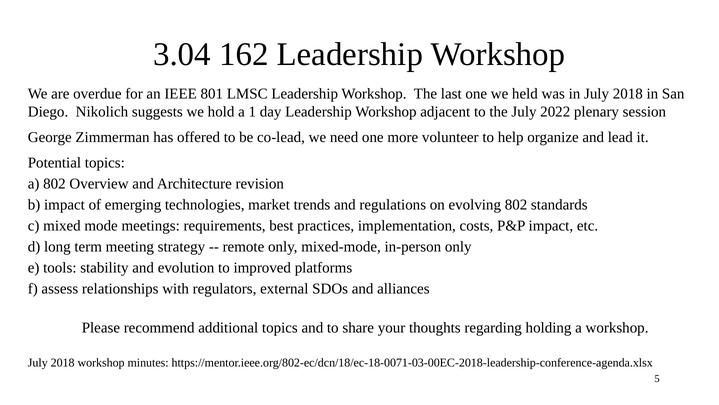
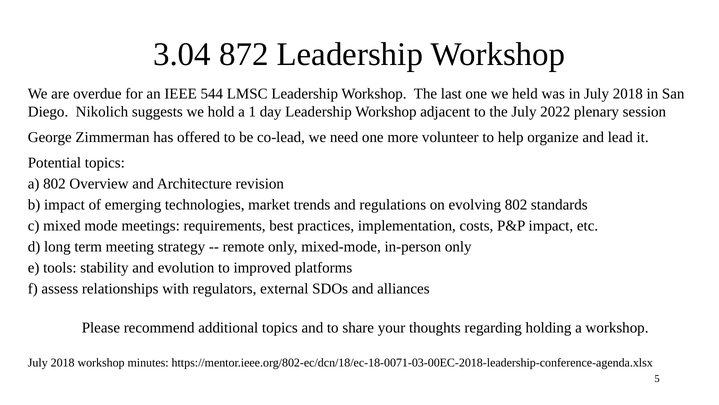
162: 162 -> 872
801: 801 -> 544
